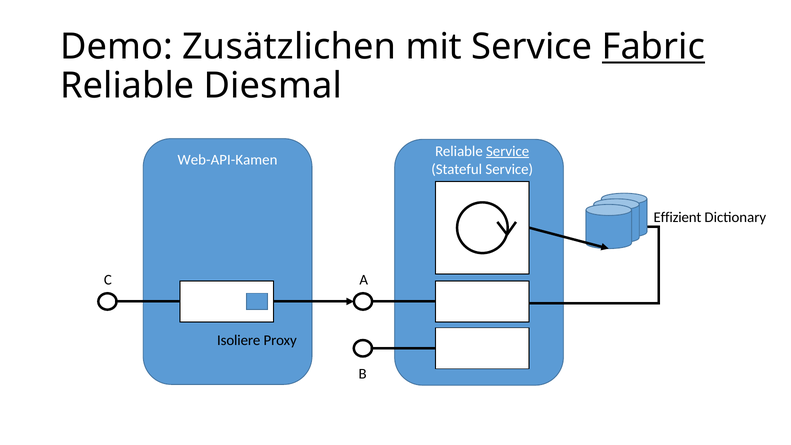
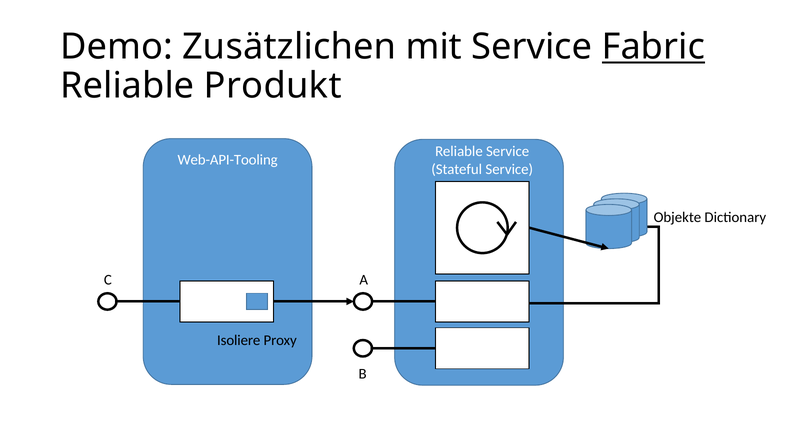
Diesmal: Diesmal -> Produkt
Service at (508, 151) underline: present -> none
Web-API-Kamen: Web-API-Kamen -> Web-API-Tooling
Effizient: Effizient -> Objekte
